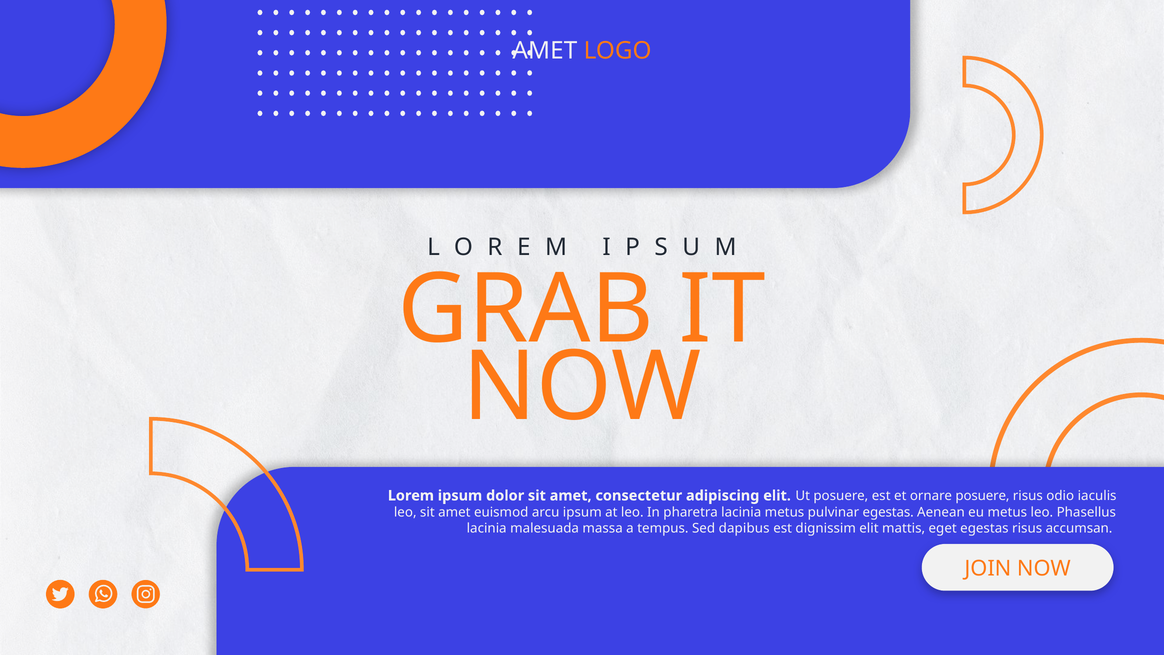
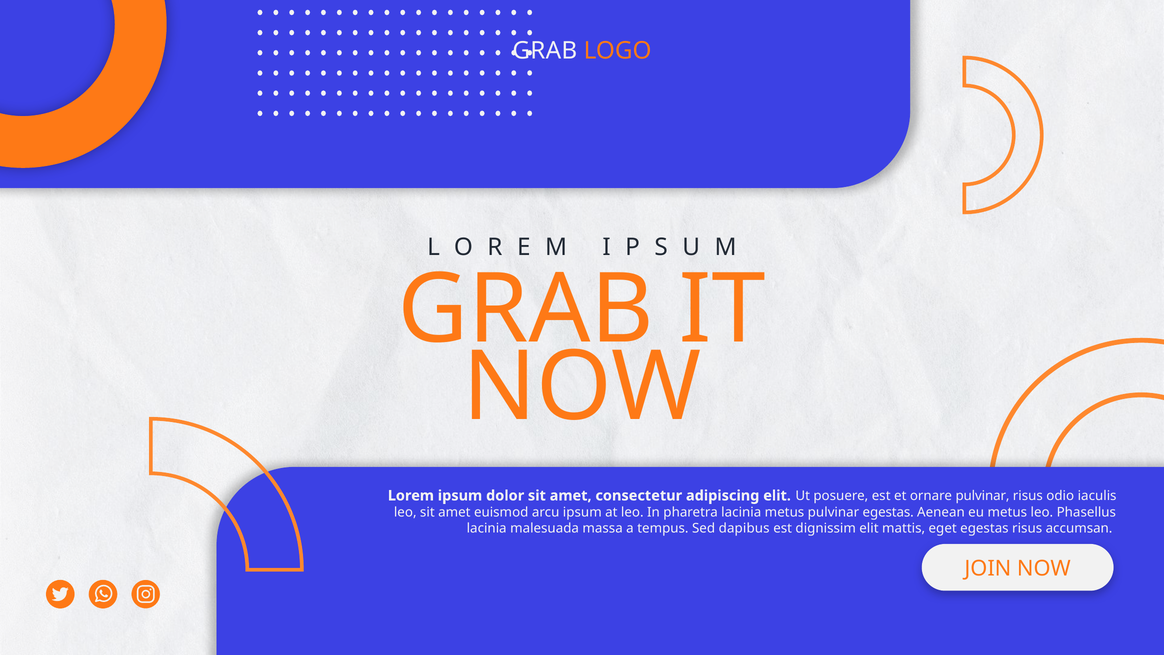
AMET at (545, 51): AMET -> GRAB
ornare posuere: posuere -> pulvinar
